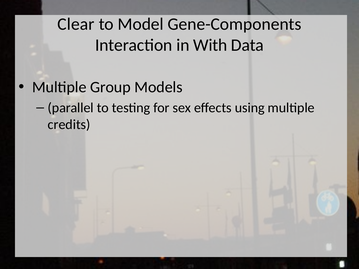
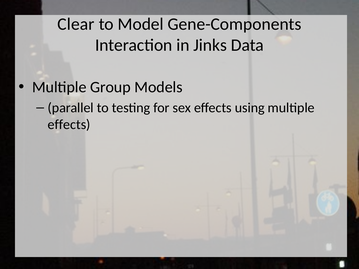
With: With -> Jinks
credits at (69, 125): credits -> effects
